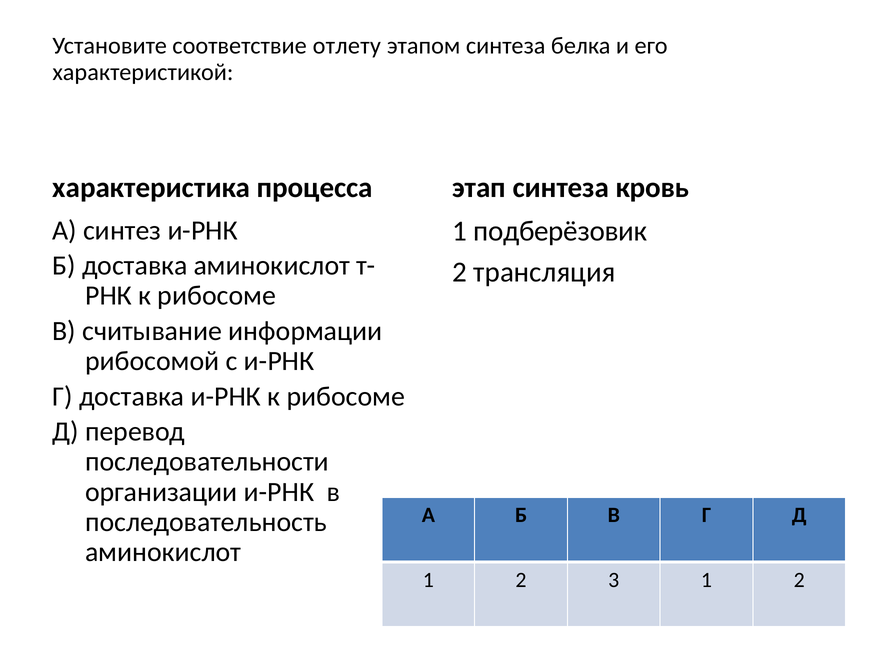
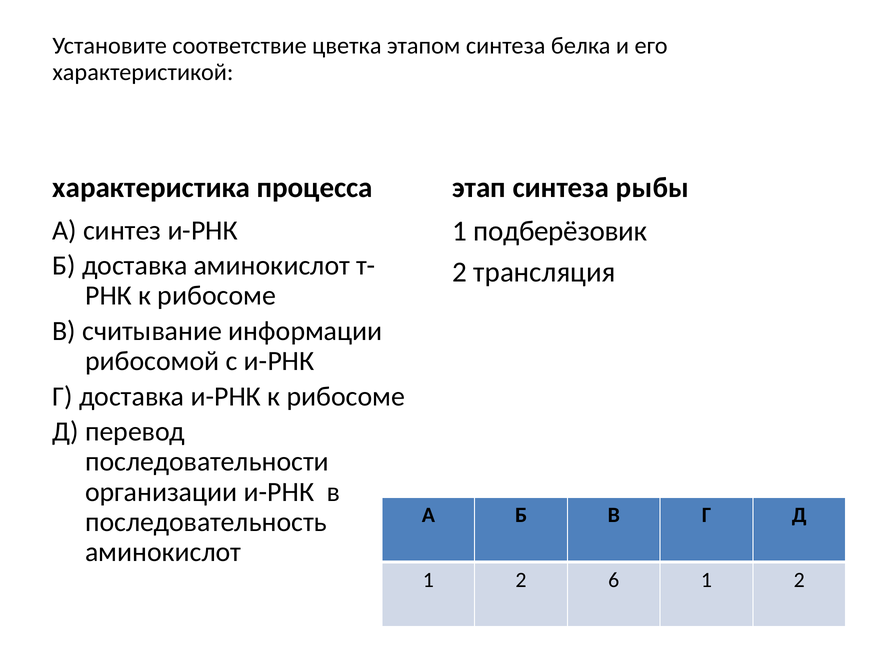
отлету: отлету -> цветка
кровь: кровь -> рыбы
3: 3 -> 6
